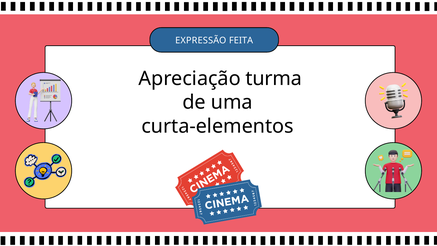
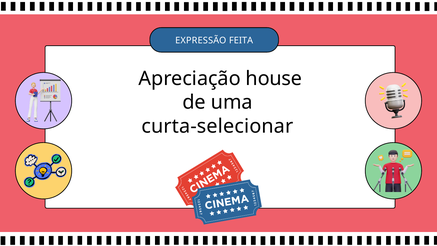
turma: turma -> house
curta-elementos: curta-elementos -> curta-selecionar
